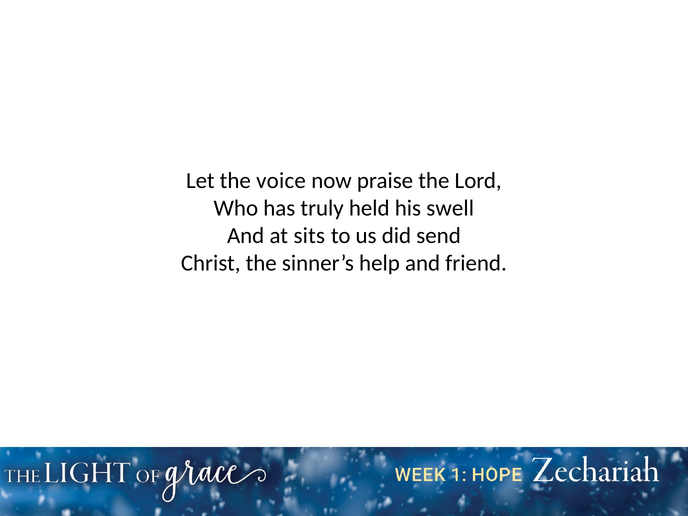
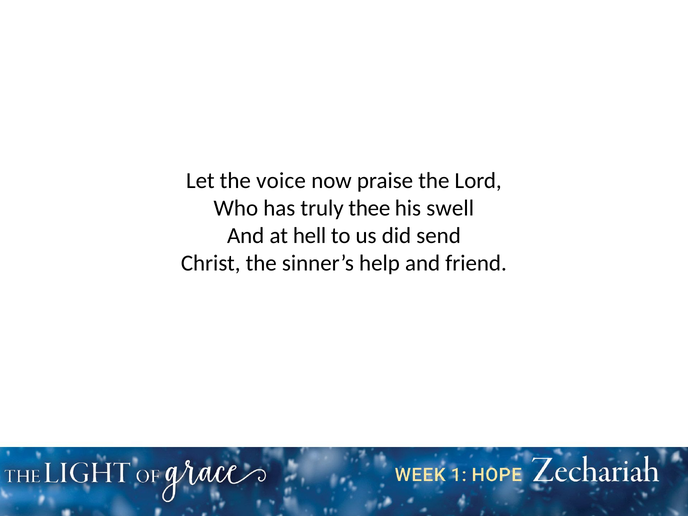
held: held -> thee
sits: sits -> hell
